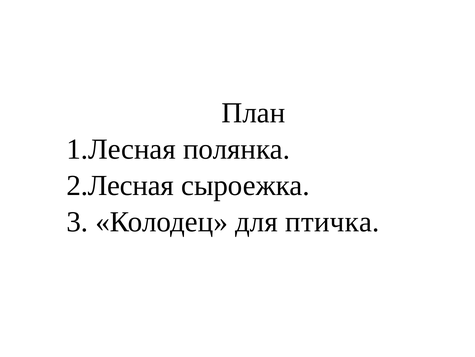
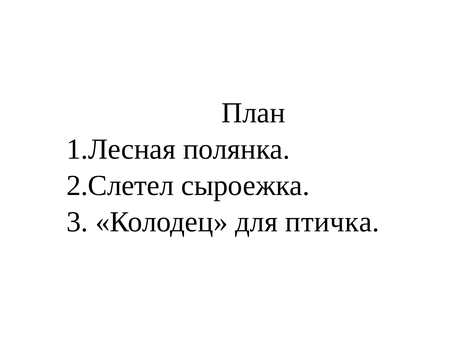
2.Лесная: 2.Лесная -> 2.Слетел
